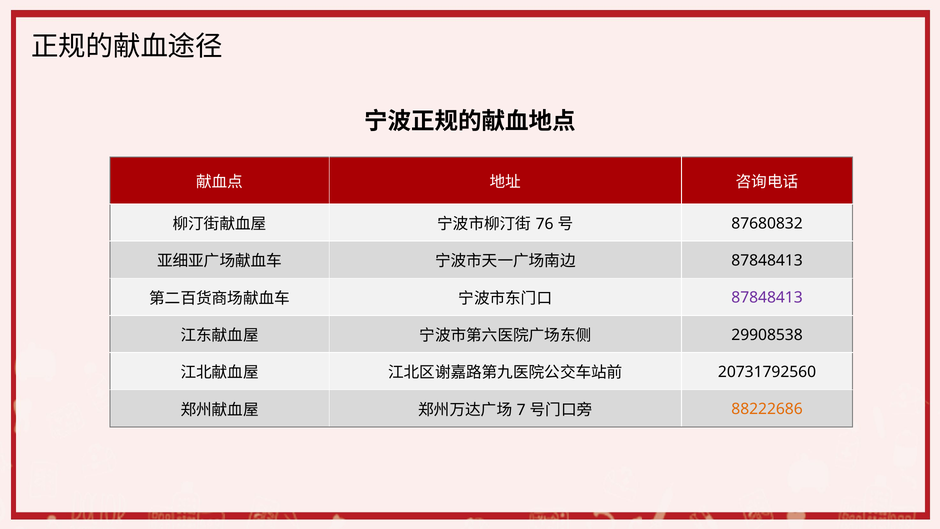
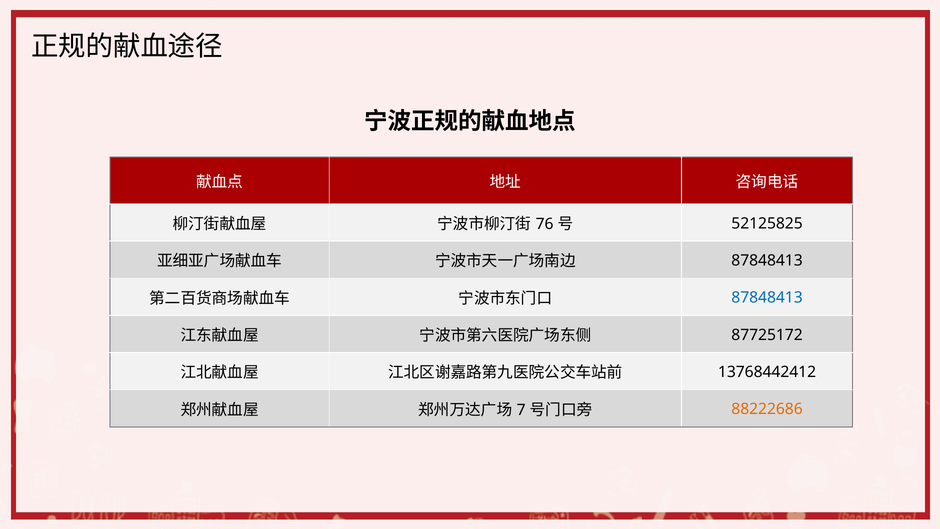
87680832: 87680832 -> 52125825
87848413 at (767, 298) colour: purple -> blue
29908538: 29908538 -> 87725172
20731792560: 20731792560 -> 13768442412
